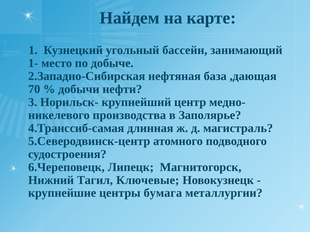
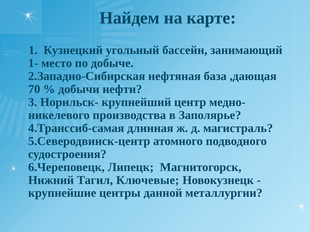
бумага: бумага -> данной
